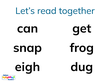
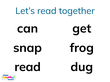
eigh at (27, 67): eigh -> read
